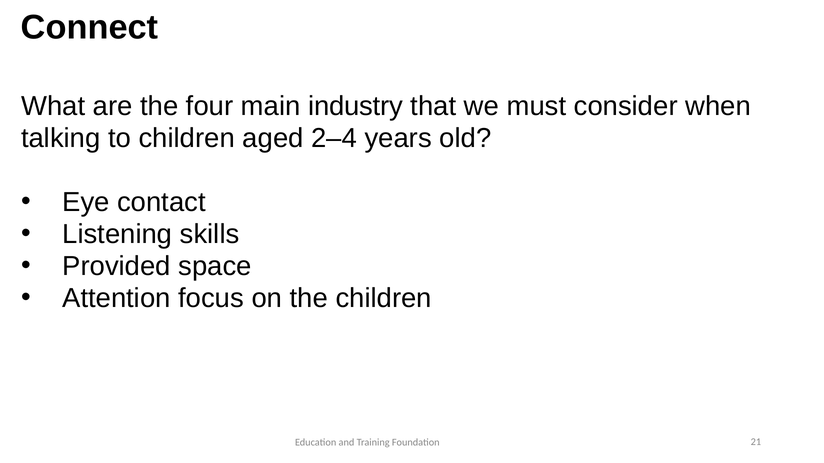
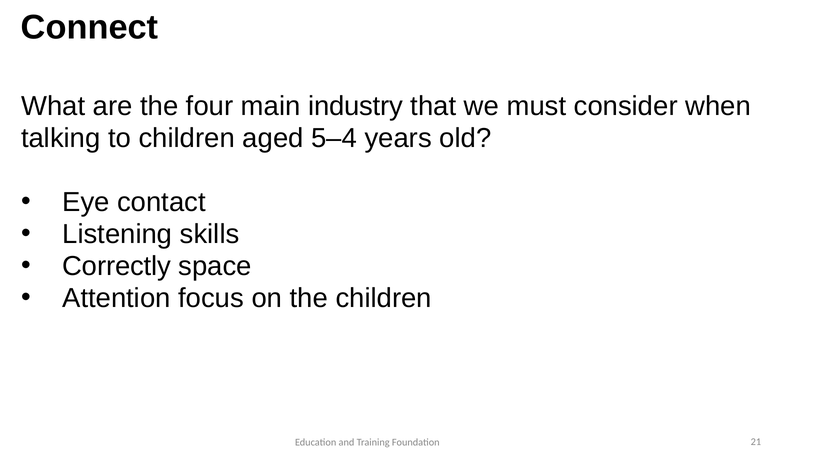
2–4: 2–4 -> 5–4
Provided: Provided -> Correctly
